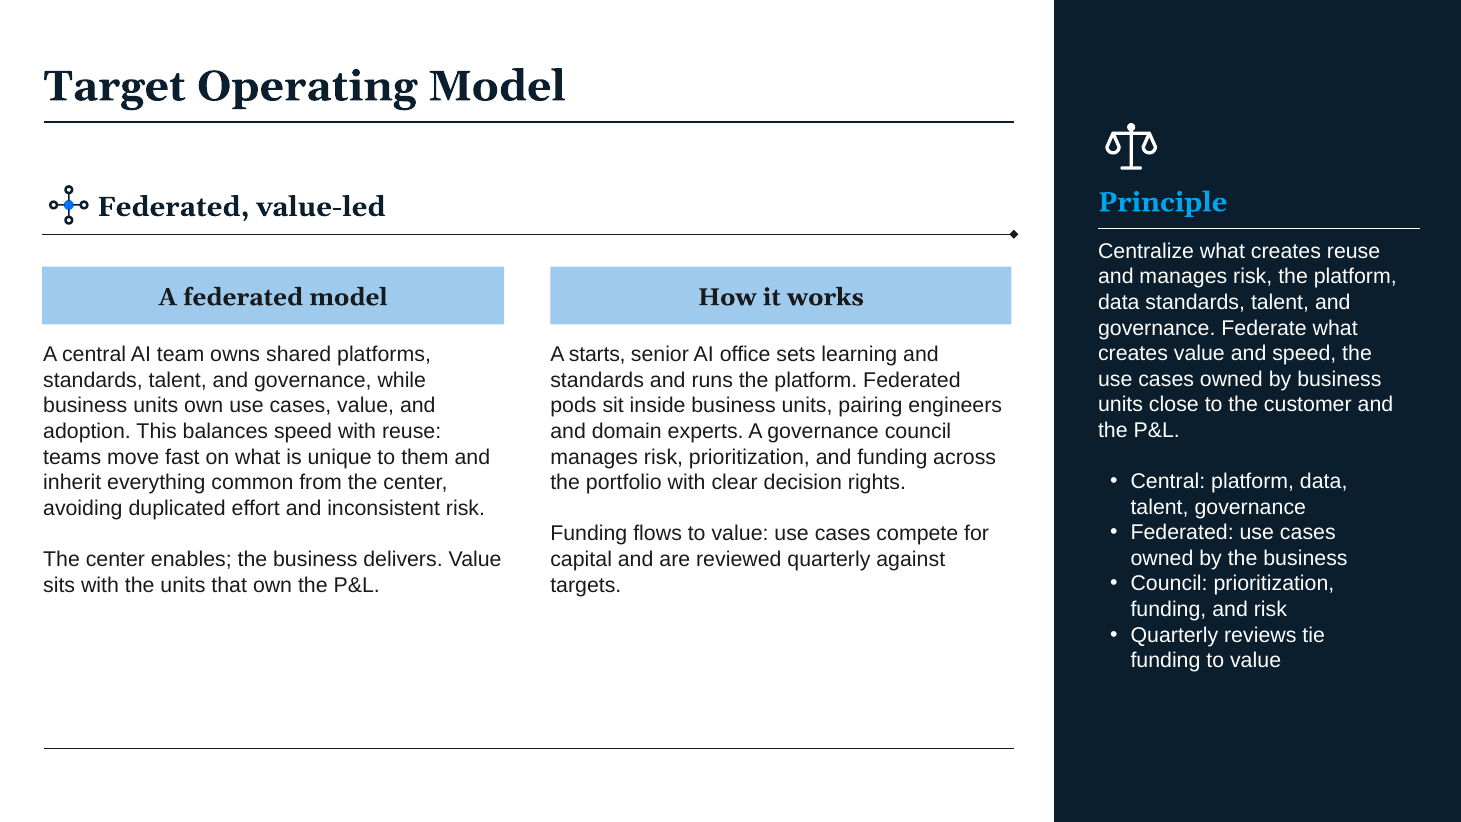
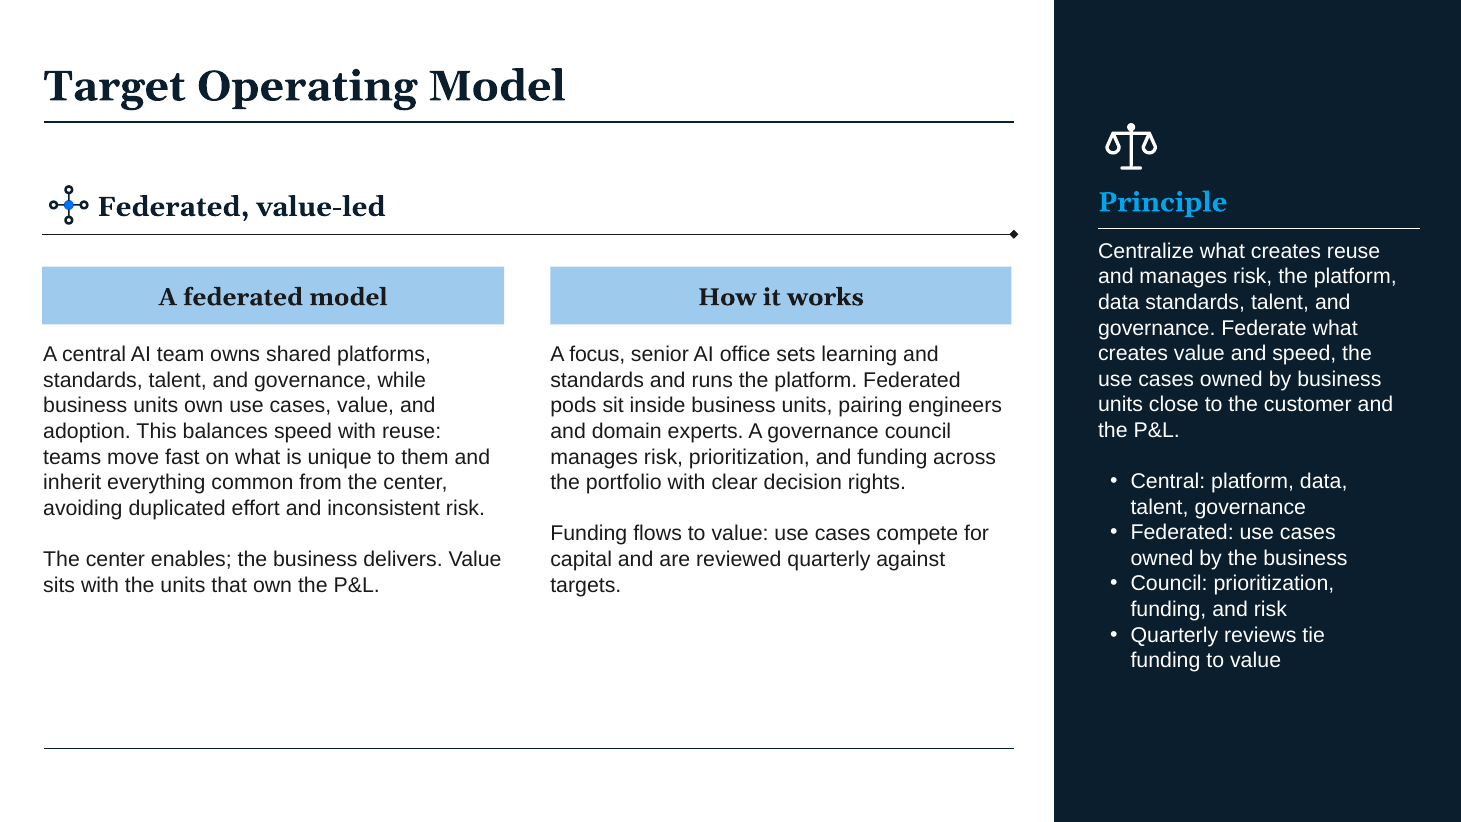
starts: starts -> focus
